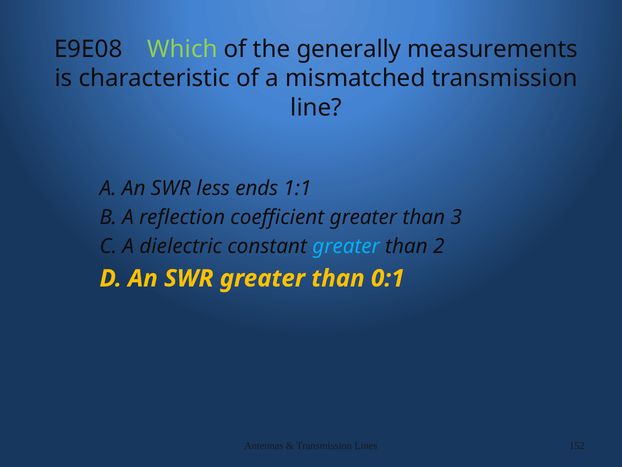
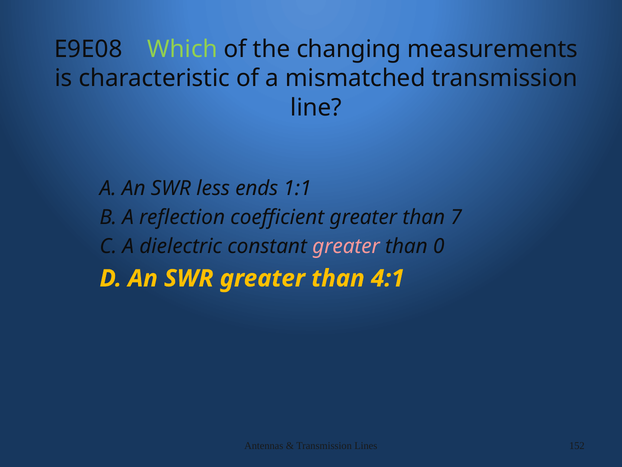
generally: generally -> changing
3: 3 -> 7
greater at (346, 246) colour: light blue -> pink
2: 2 -> 0
0:1: 0:1 -> 4:1
